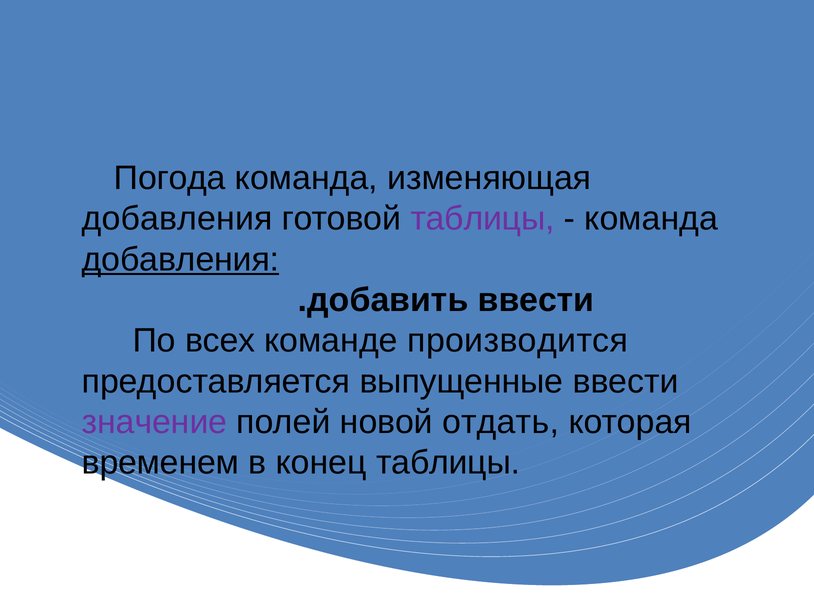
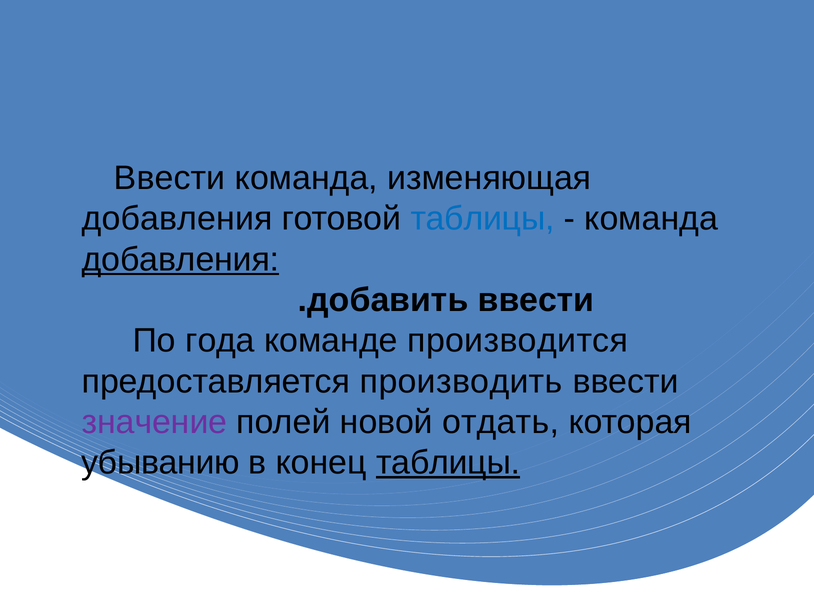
Погода at (170, 178): Погода -> Ввести
таблицы at (483, 219) colour: purple -> blue
всех: всех -> года
выпущенные: выпущенные -> производить
временем: временем -> убыванию
таблицы at (448, 463) underline: none -> present
